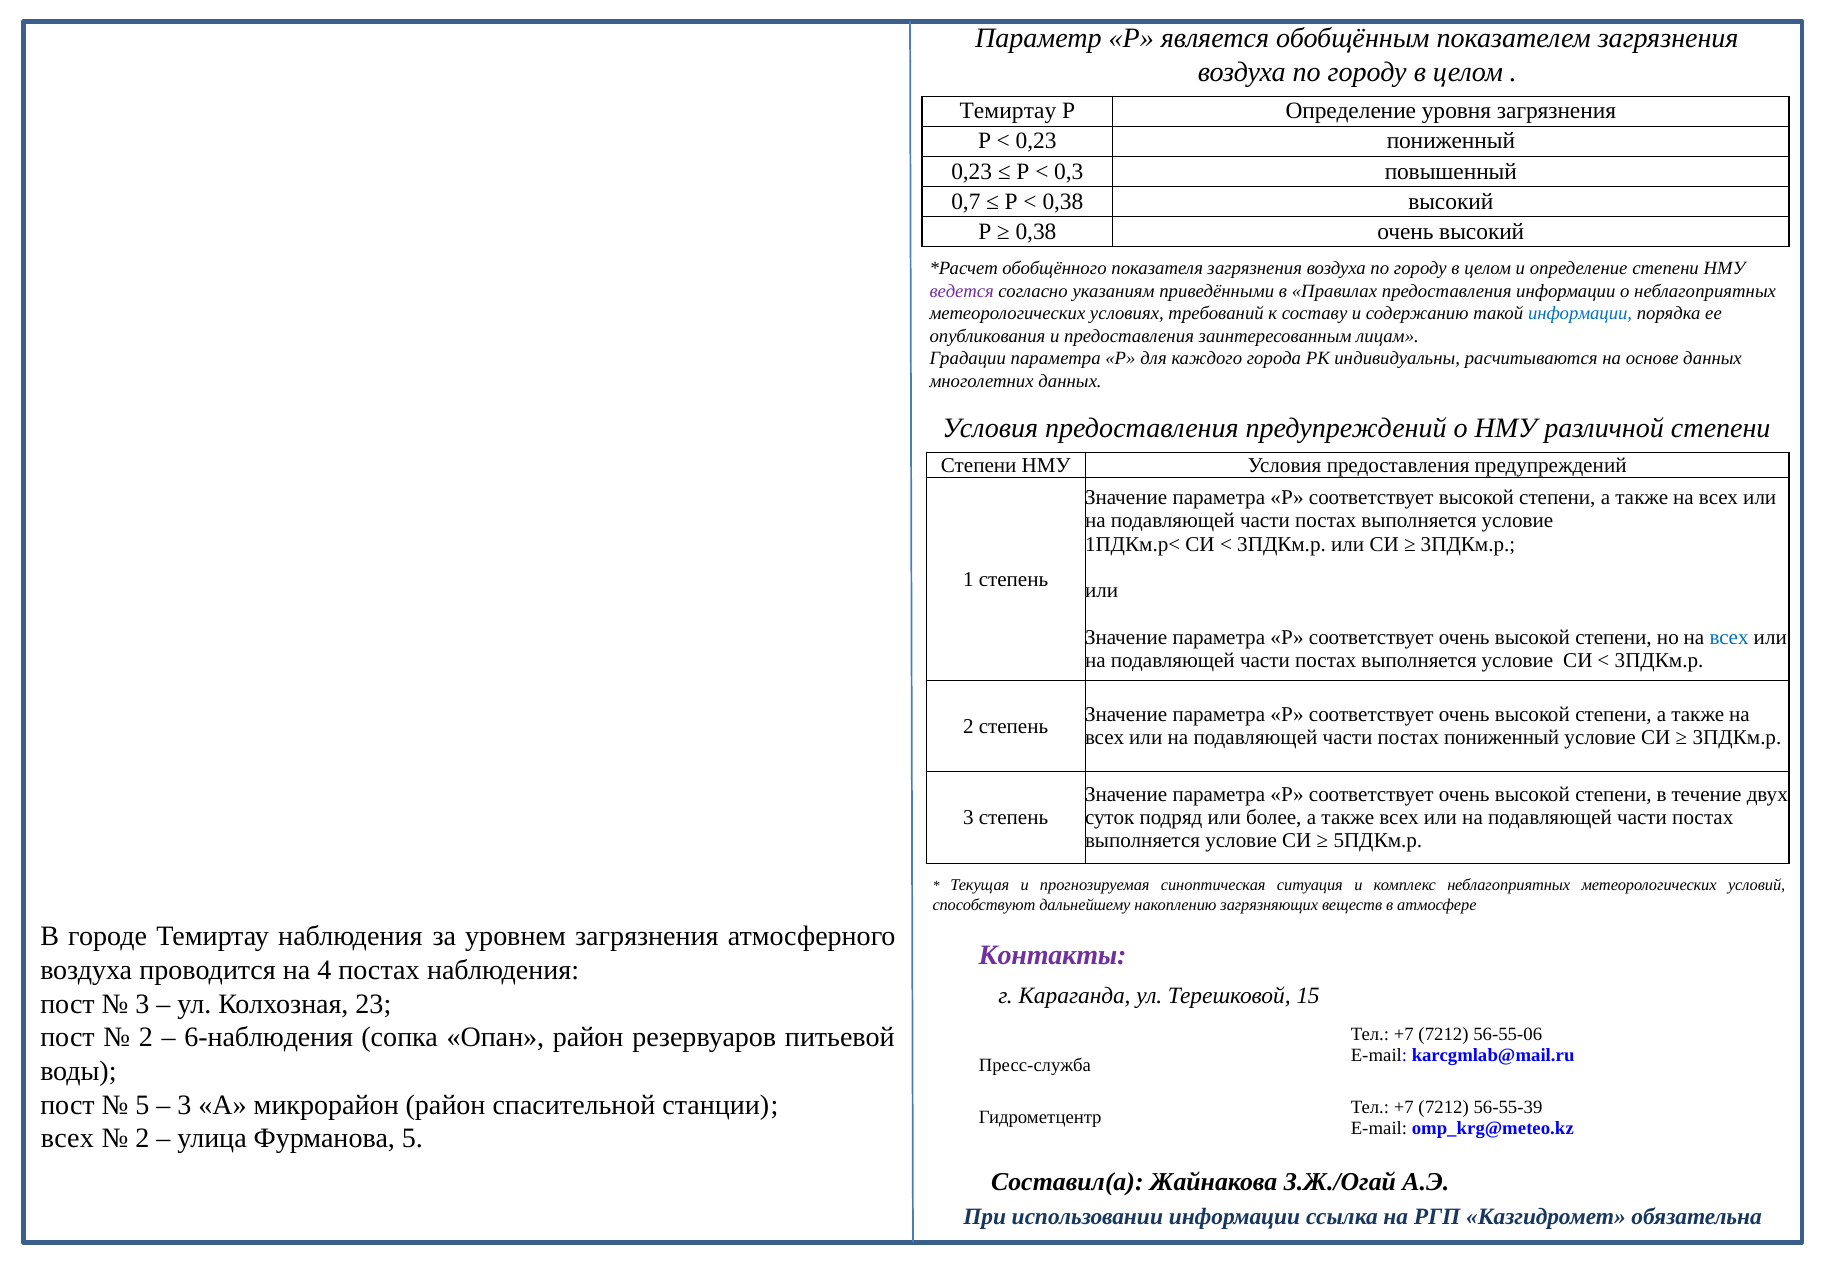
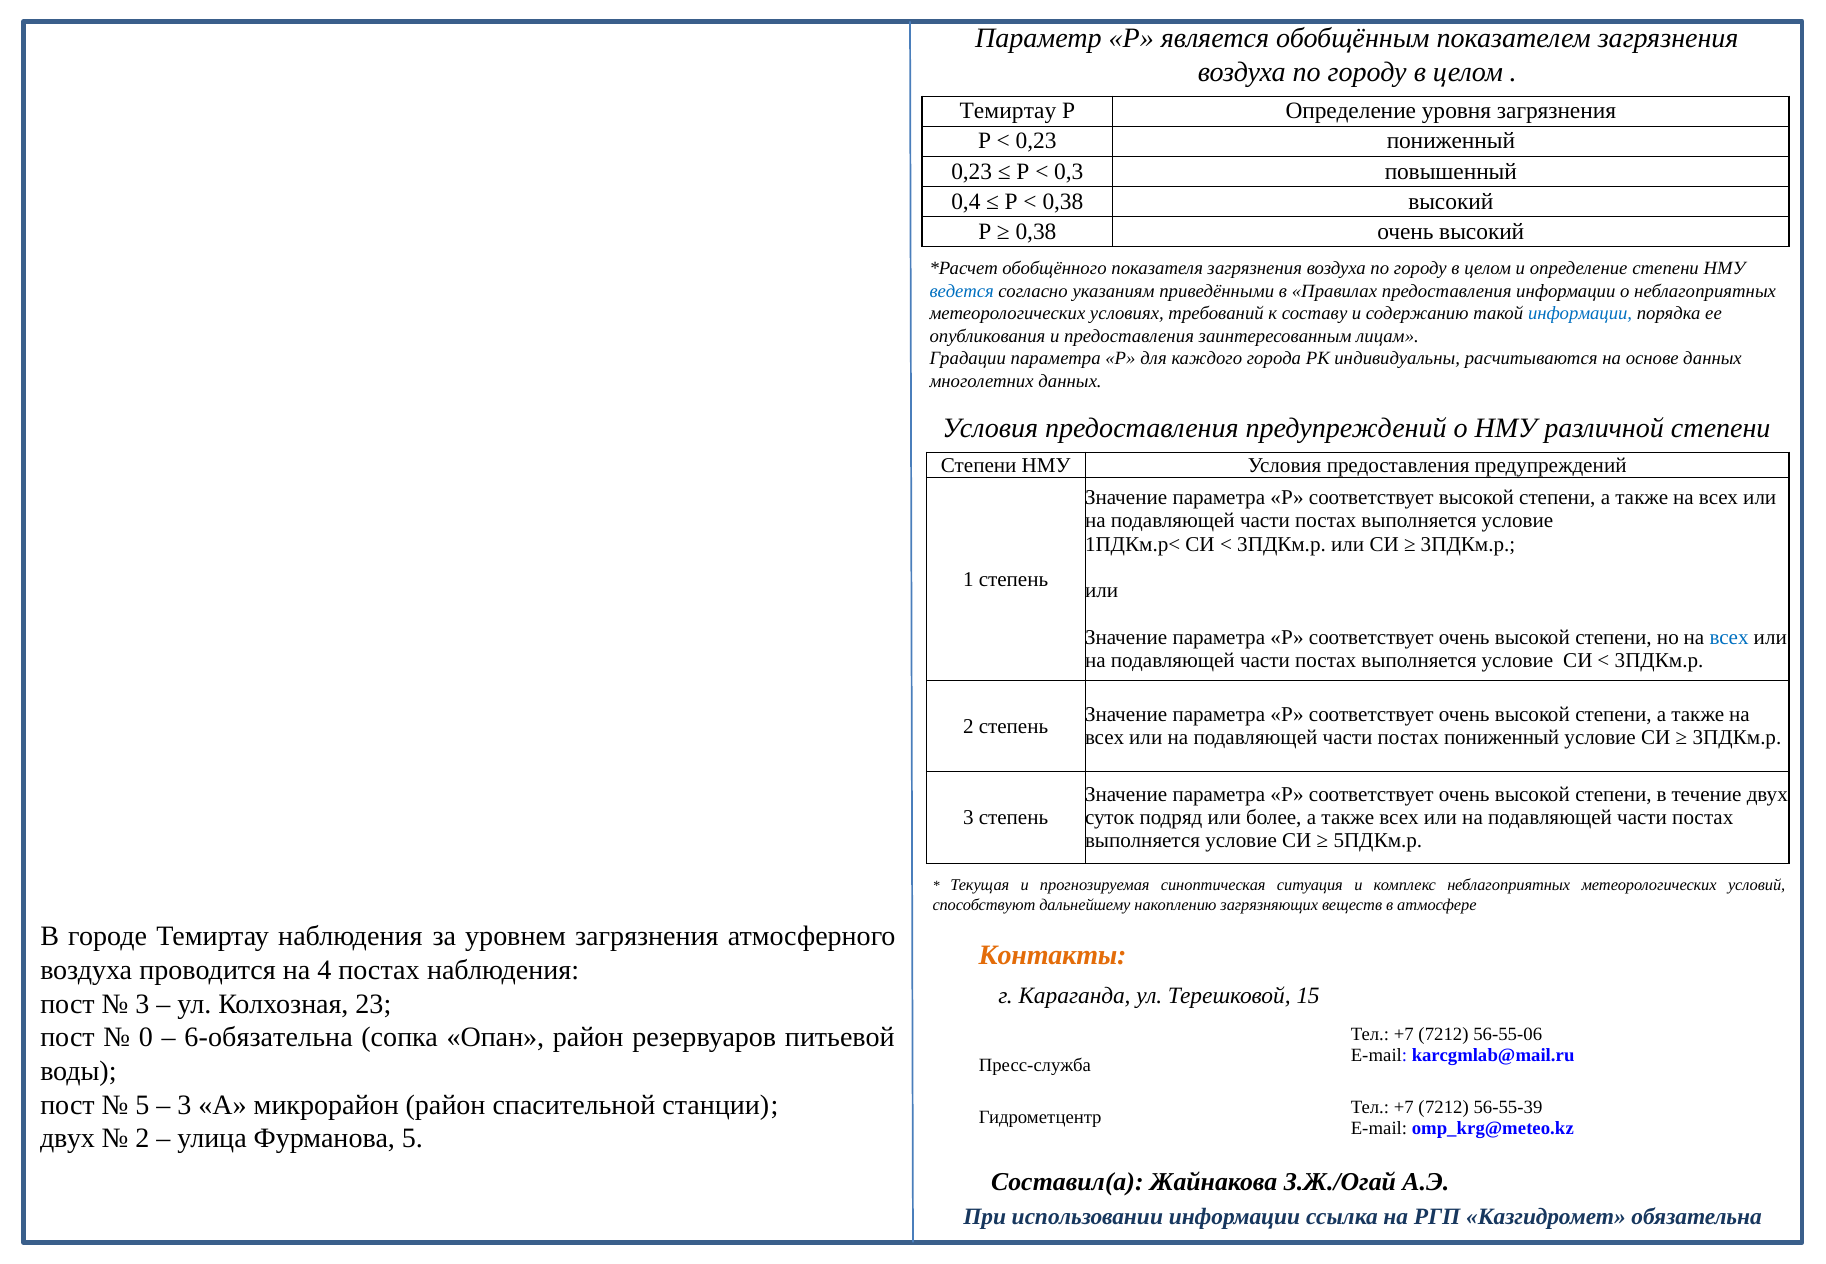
0,7: 0,7 -> 0,4
ведется colour: purple -> blue
Контакты colour: purple -> orange
2 at (146, 1038): 2 -> 0
6-наблюдения: 6-наблюдения -> 6-обязательна
всех at (67, 1139): всех -> двух
